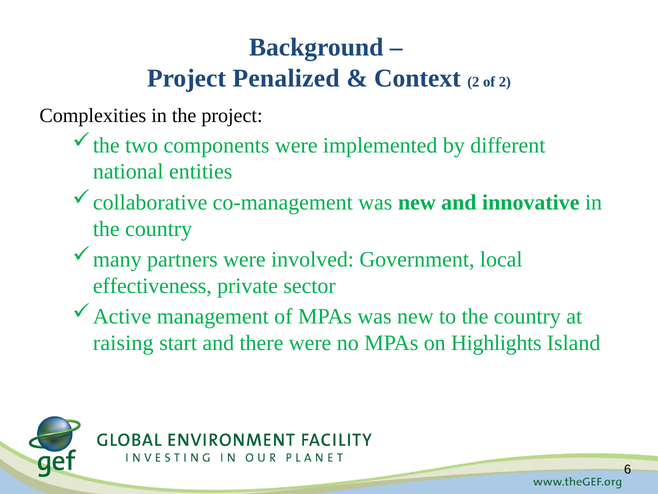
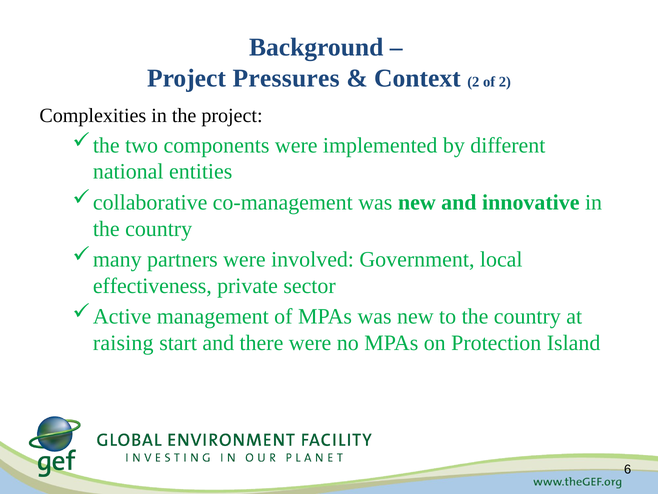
Penalized: Penalized -> Pressures
Highlights: Highlights -> Protection
